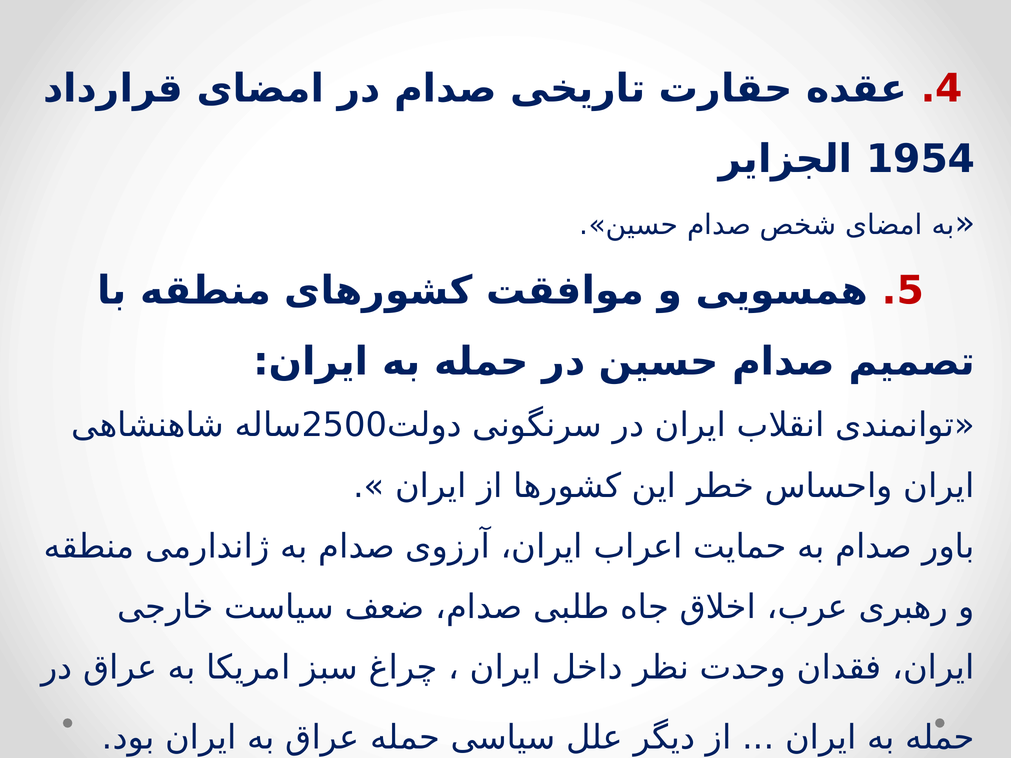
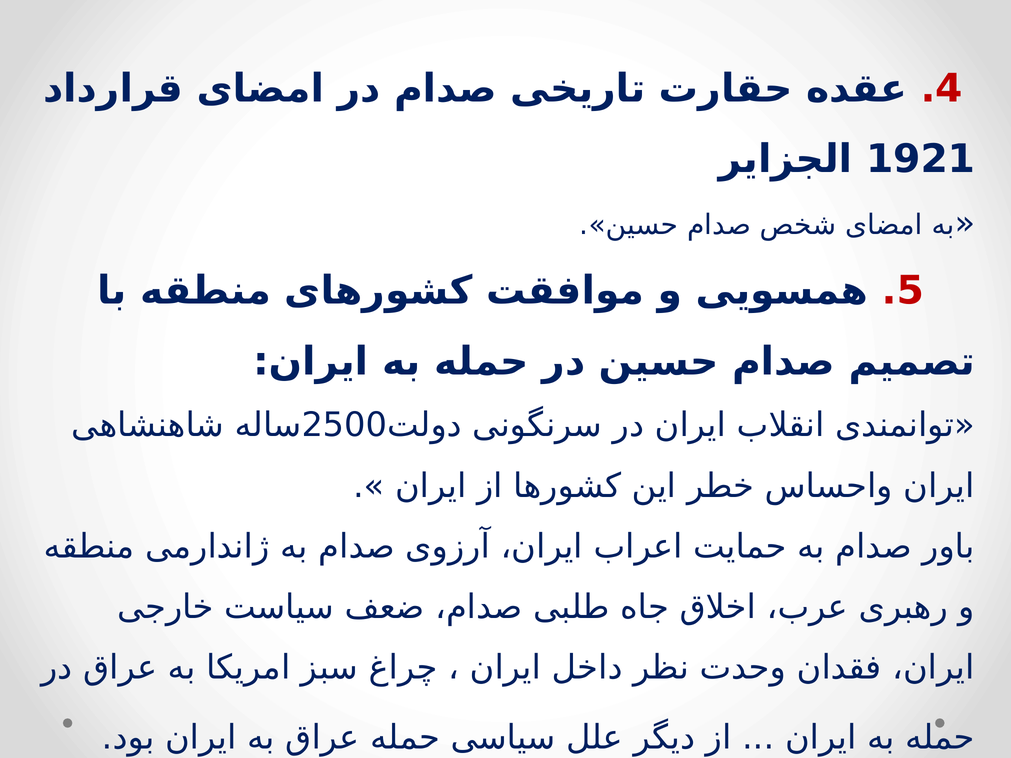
1954: 1954 -> 1921
